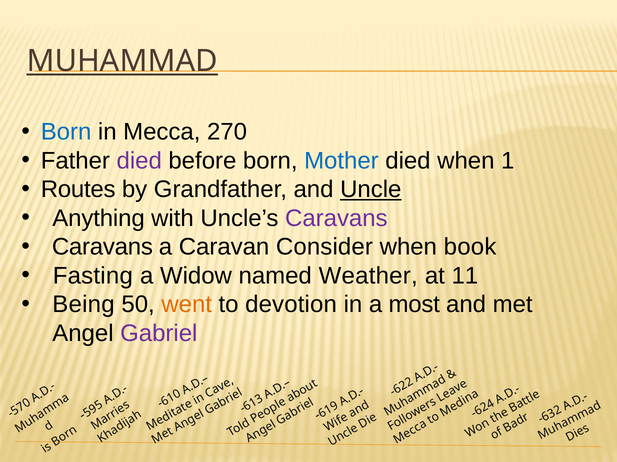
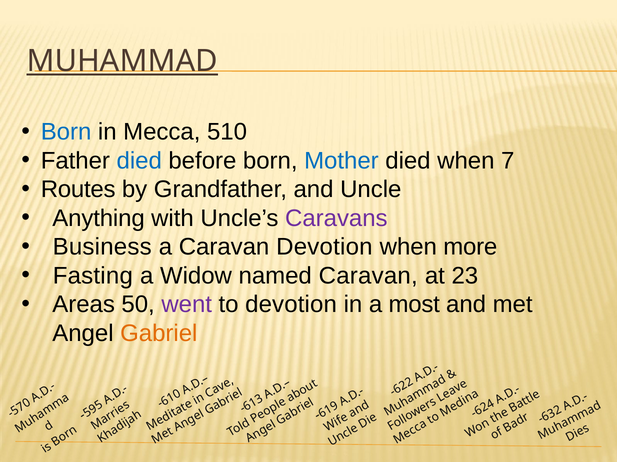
270: 270 -> 510
died at (139, 161) colour: purple -> blue
when 1: 1 -> 7
Uncle underline: present -> none
Caravans at (102, 247): Caravans -> Business
Caravan Consider: Consider -> Devotion
book: book -> more
named Weather: Weather -> Caravan
11: 11 -> 23
Being: Being -> Areas
went colour: orange -> purple
Gabriel colour: purple -> orange
